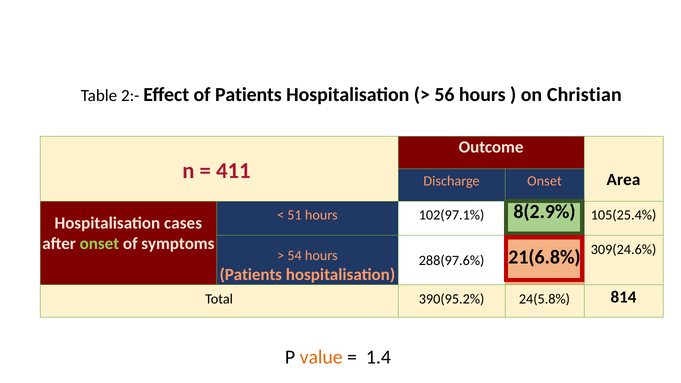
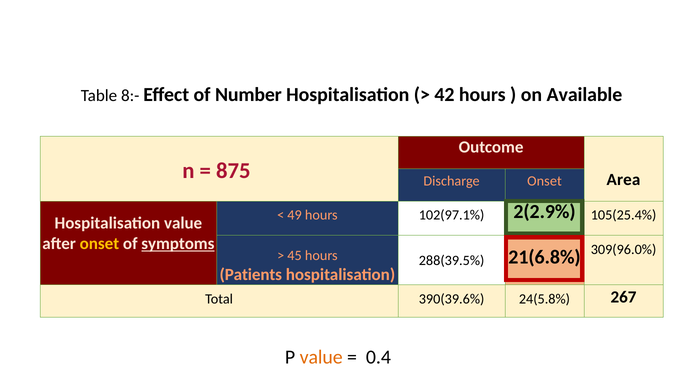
2:-: 2:- -> 8:-
of Patients: Patients -> Number
56: 56 -> 42
Christian: Christian -> Available
411: 411 -> 875
51: 51 -> 49
8(2.9%: 8(2.9% -> 2(2.9%
Hospitalisation cases: cases -> value
onset at (99, 244) colour: light green -> yellow
symptoms underline: none -> present
54: 54 -> 45
288(97.6%: 288(97.6% -> 288(39.5%
309(24.6%: 309(24.6% -> 309(96.0%
390(95.2%: 390(95.2% -> 390(39.6%
814: 814 -> 267
1.4: 1.4 -> 0.4
